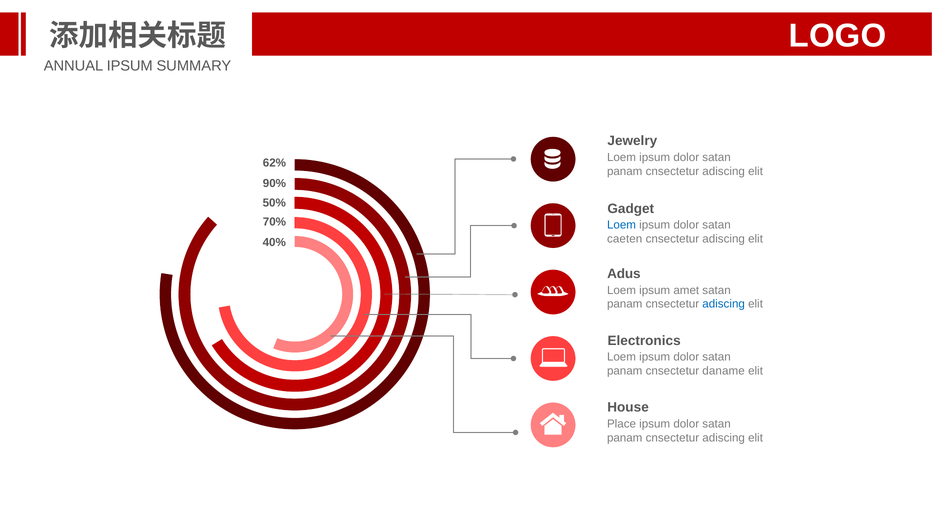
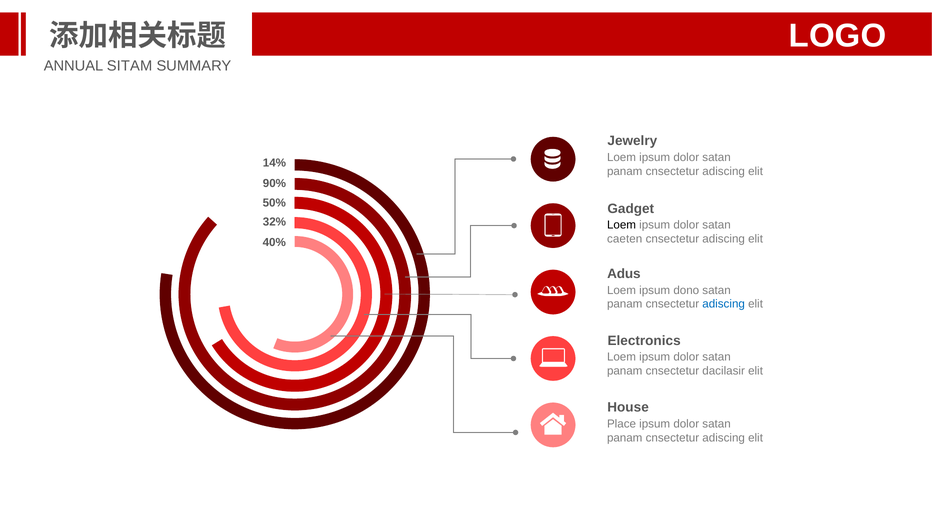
ANNUAL IPSUM: IPSUM -> SITAM
62%: 62% -> 14%
70%: 70% -> 32%
Loem at (622, 225) colour: blue -> black
amet: amet -> dono
daname: daname -> dacilasir
